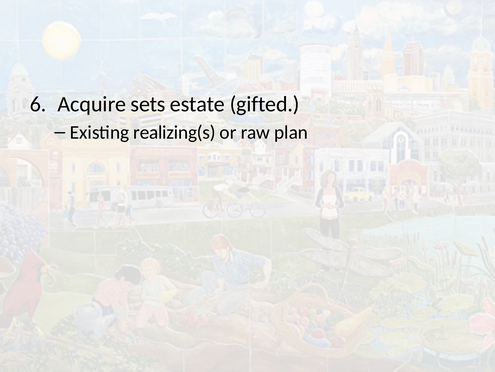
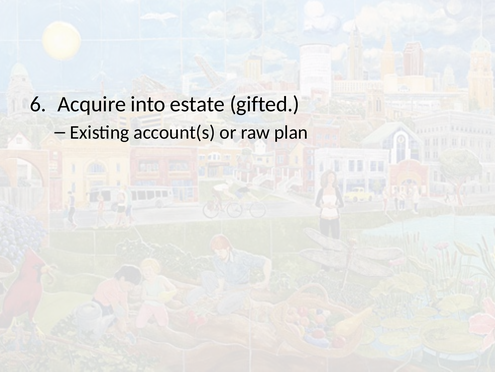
sets: sets -> into
realizing(s: realizing(s -> account(s
